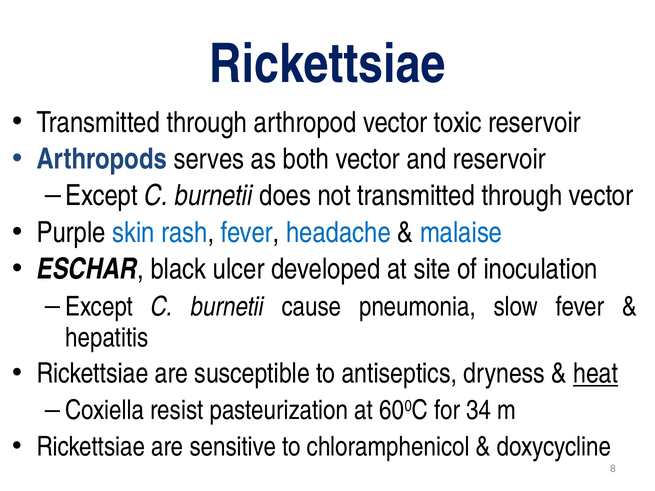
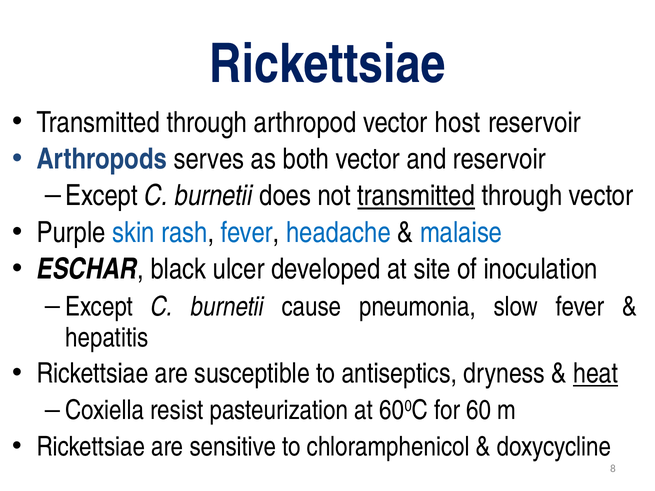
toxic: toxic -> host
transmitted at (416, 196) underline: none -> present
34: 34 -> 60
